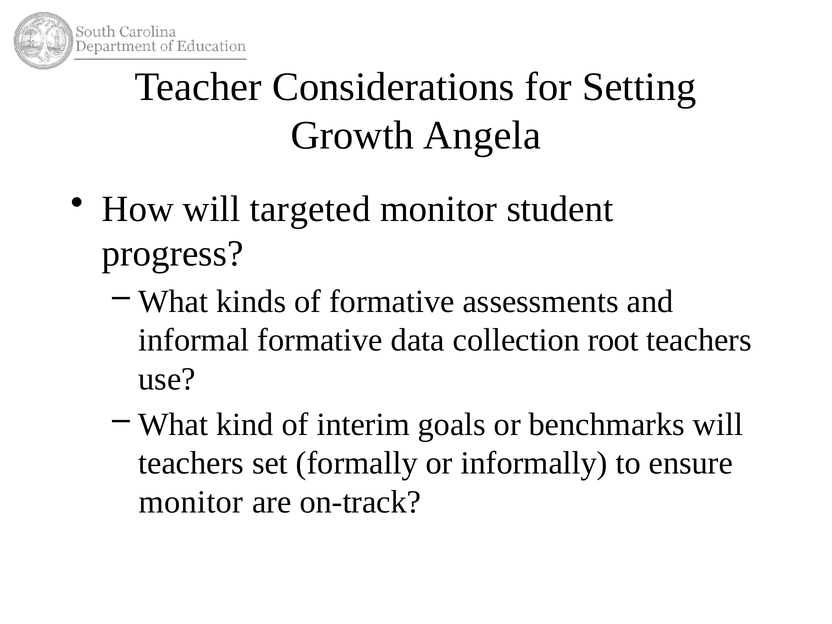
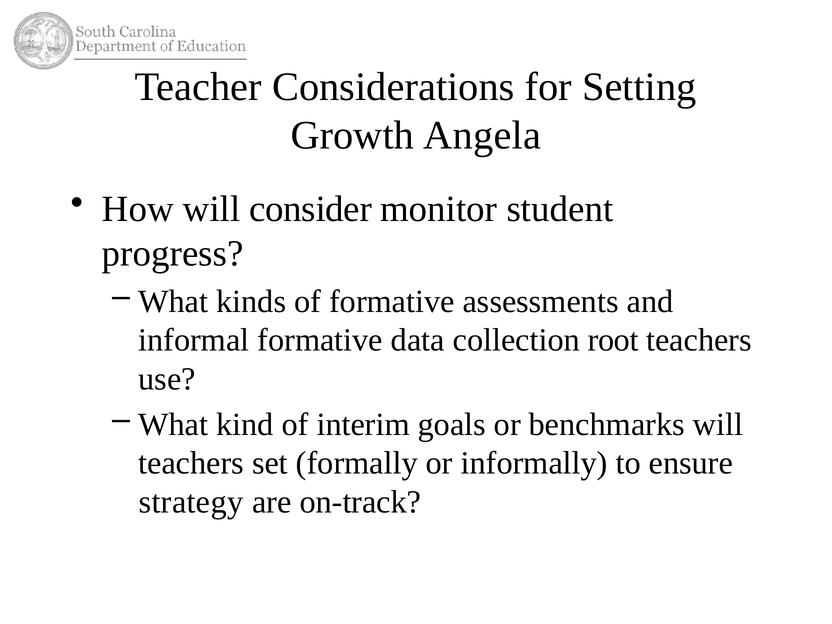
targeted: targeted -> consider
monitor at (191, 502): monitor -> strategy
